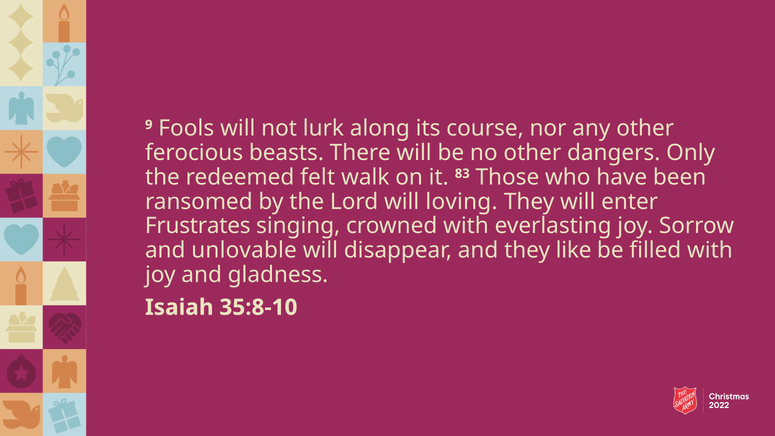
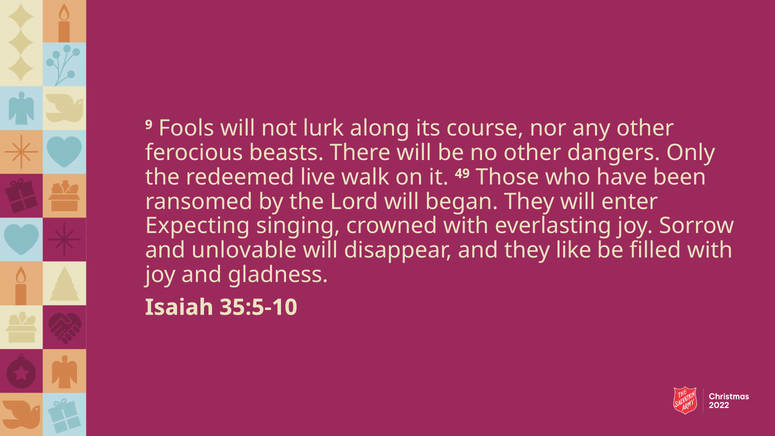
felt: felt -> live
83: 83 -> 49
loving: loving -> began
Frustrates: Frustrates -> Expecting
35:8-10: 35:8-10 -> 35:5-10
